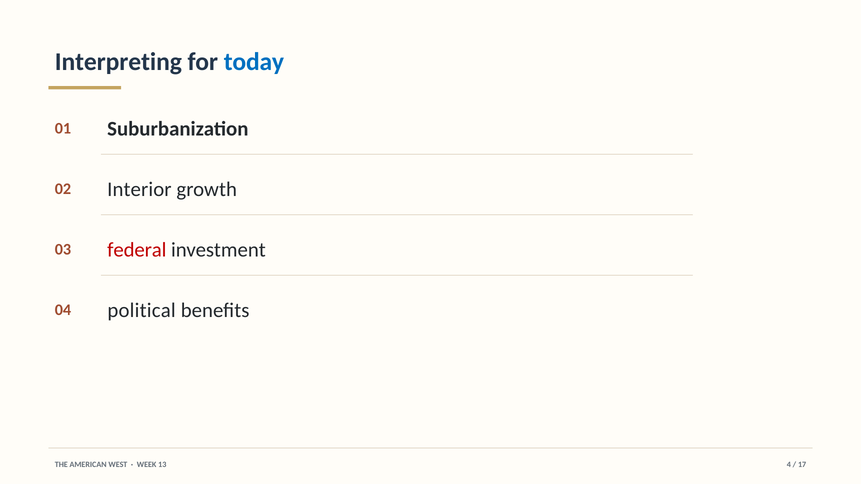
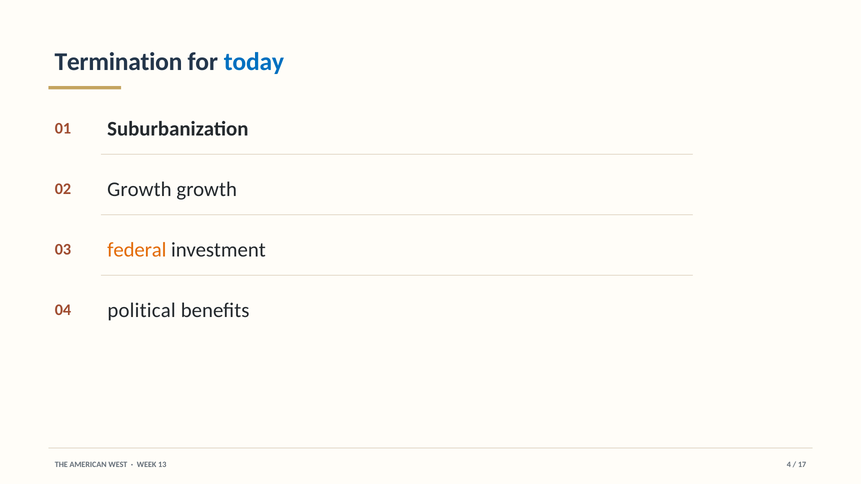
Interpreting: Interpreting -> Termination
02 Interior: Interior -> Growth
federal colour: red -> orange
